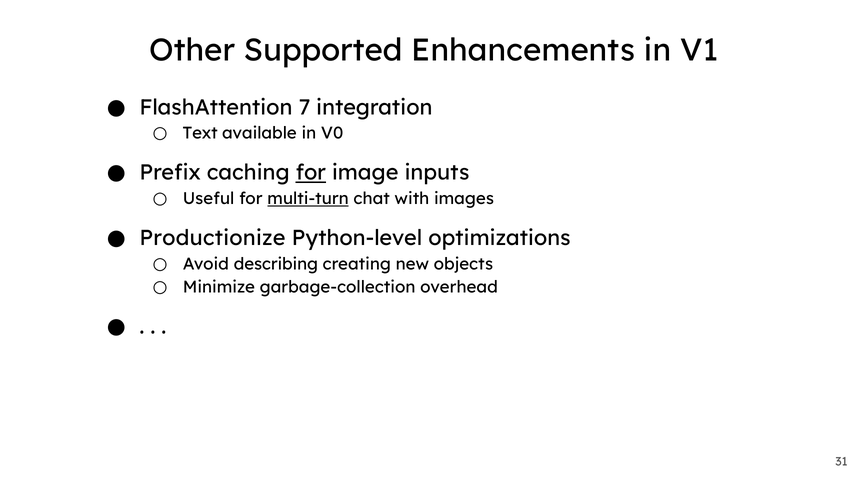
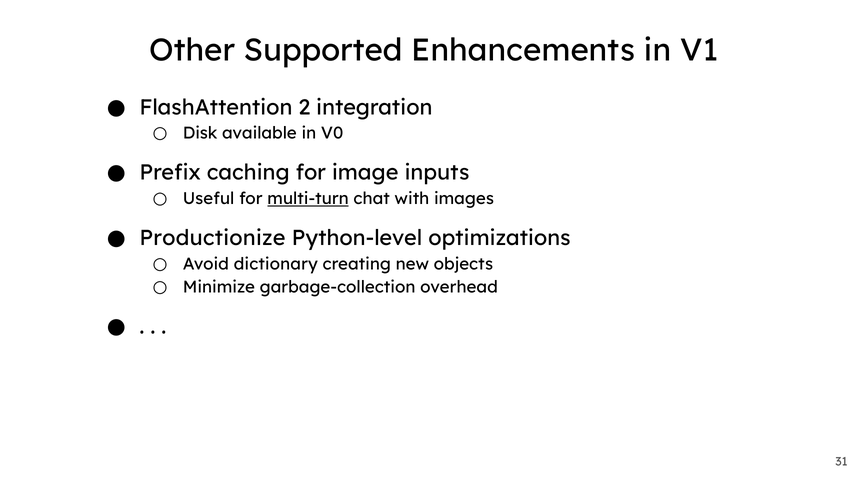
7: 7 -> 2
Text: Text -> Disk
for at (311, 173) underline: present -> none
describing: describing -> dictionary
